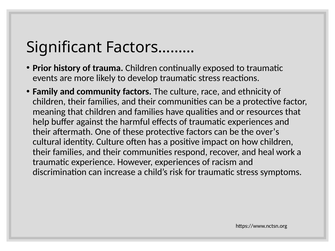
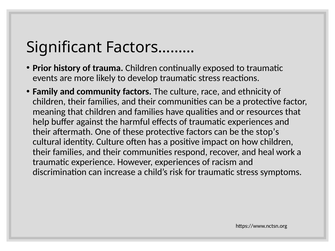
over’s: over’s -> stop’s
